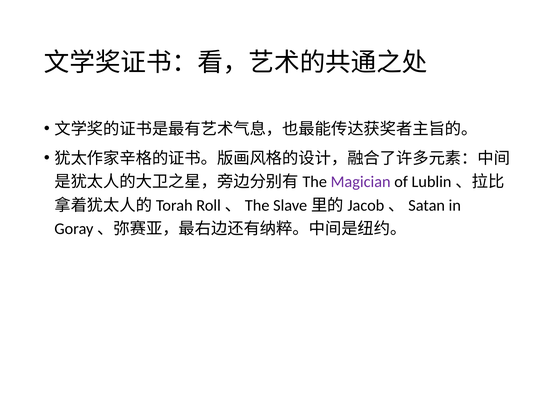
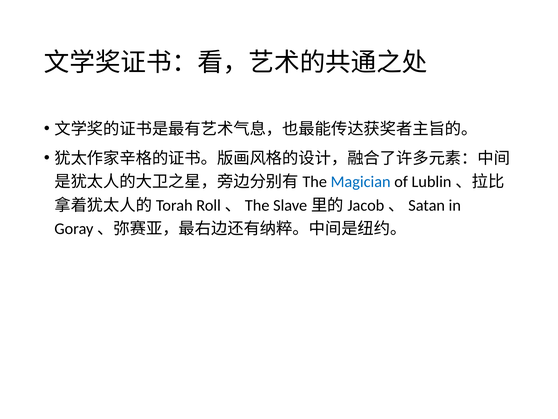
Magician colour: purple -> blue
